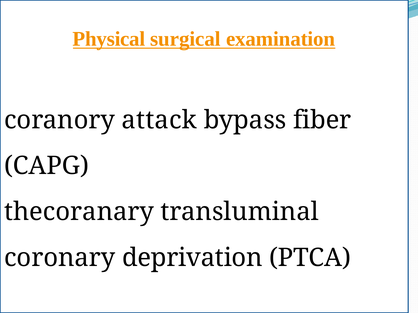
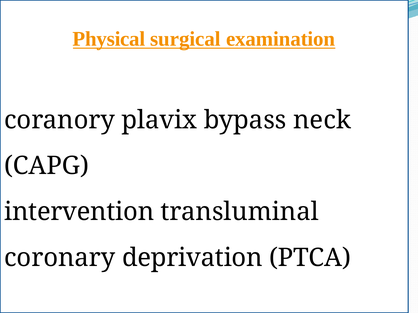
attack: attack -> plavix
fiber: fiber -> neck
thecoranary: thecoranary -> intervention
